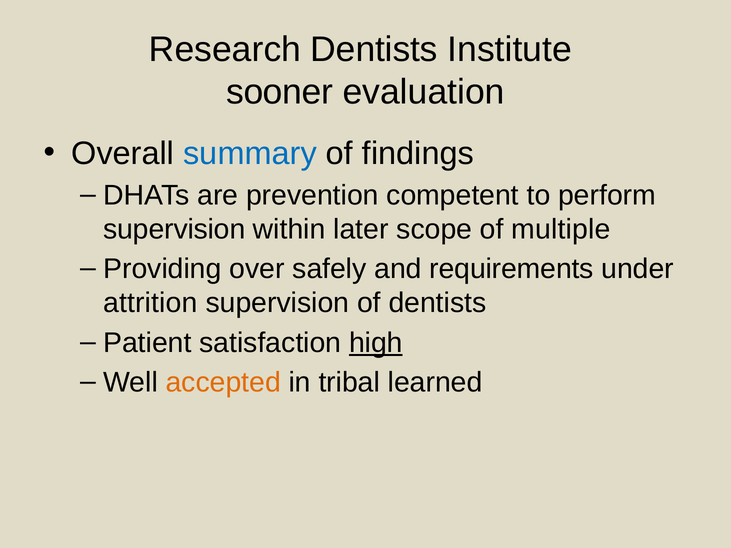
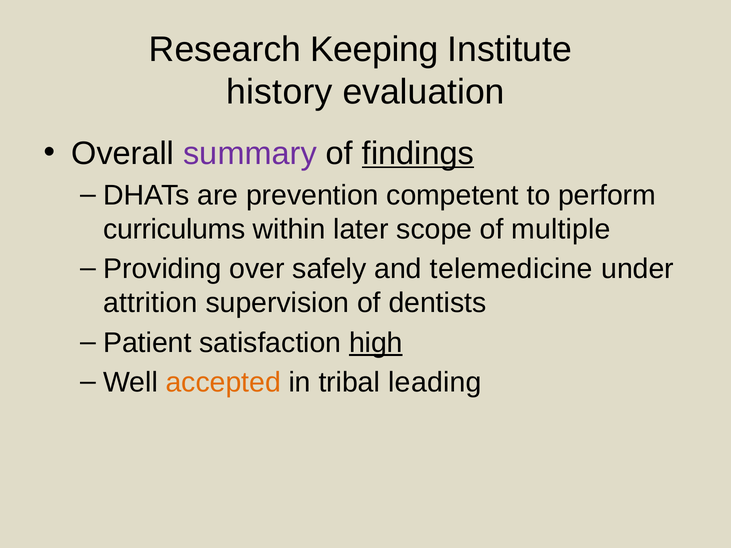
Research Dentists: Dentists -> Keeping
sooner: sooner -> history
summary colour: blue -> purple
findings underline: none -> present
supervision at (174, 229): supervision -> curriculums
requirements: requirements -> telemedicine
learned: learned -> leading
